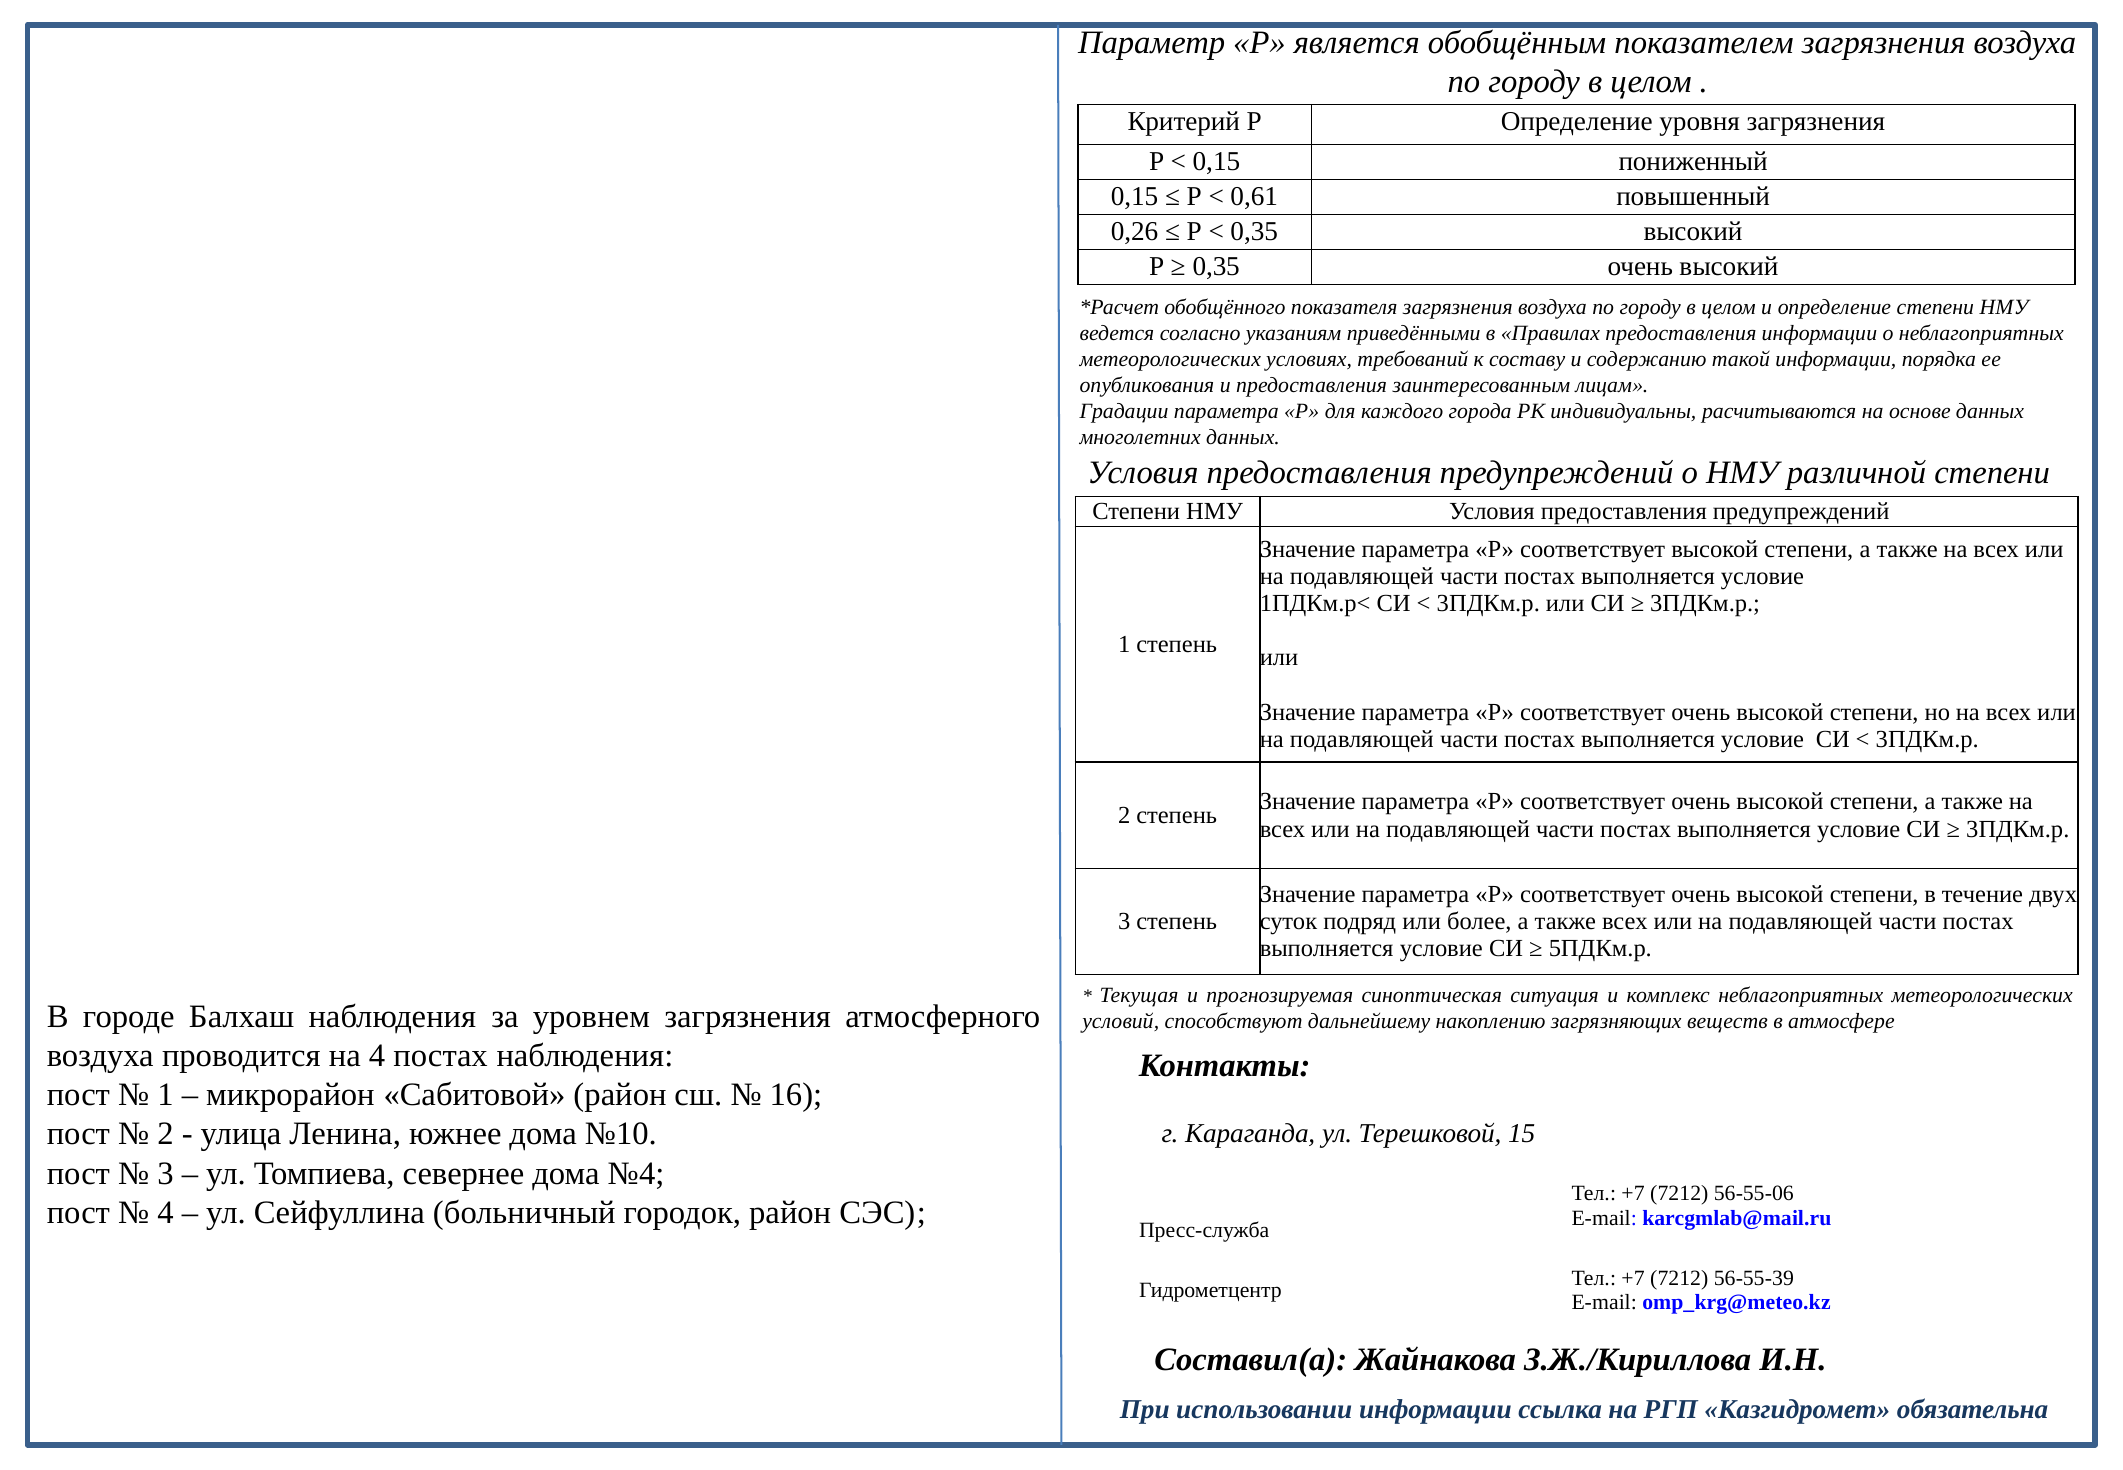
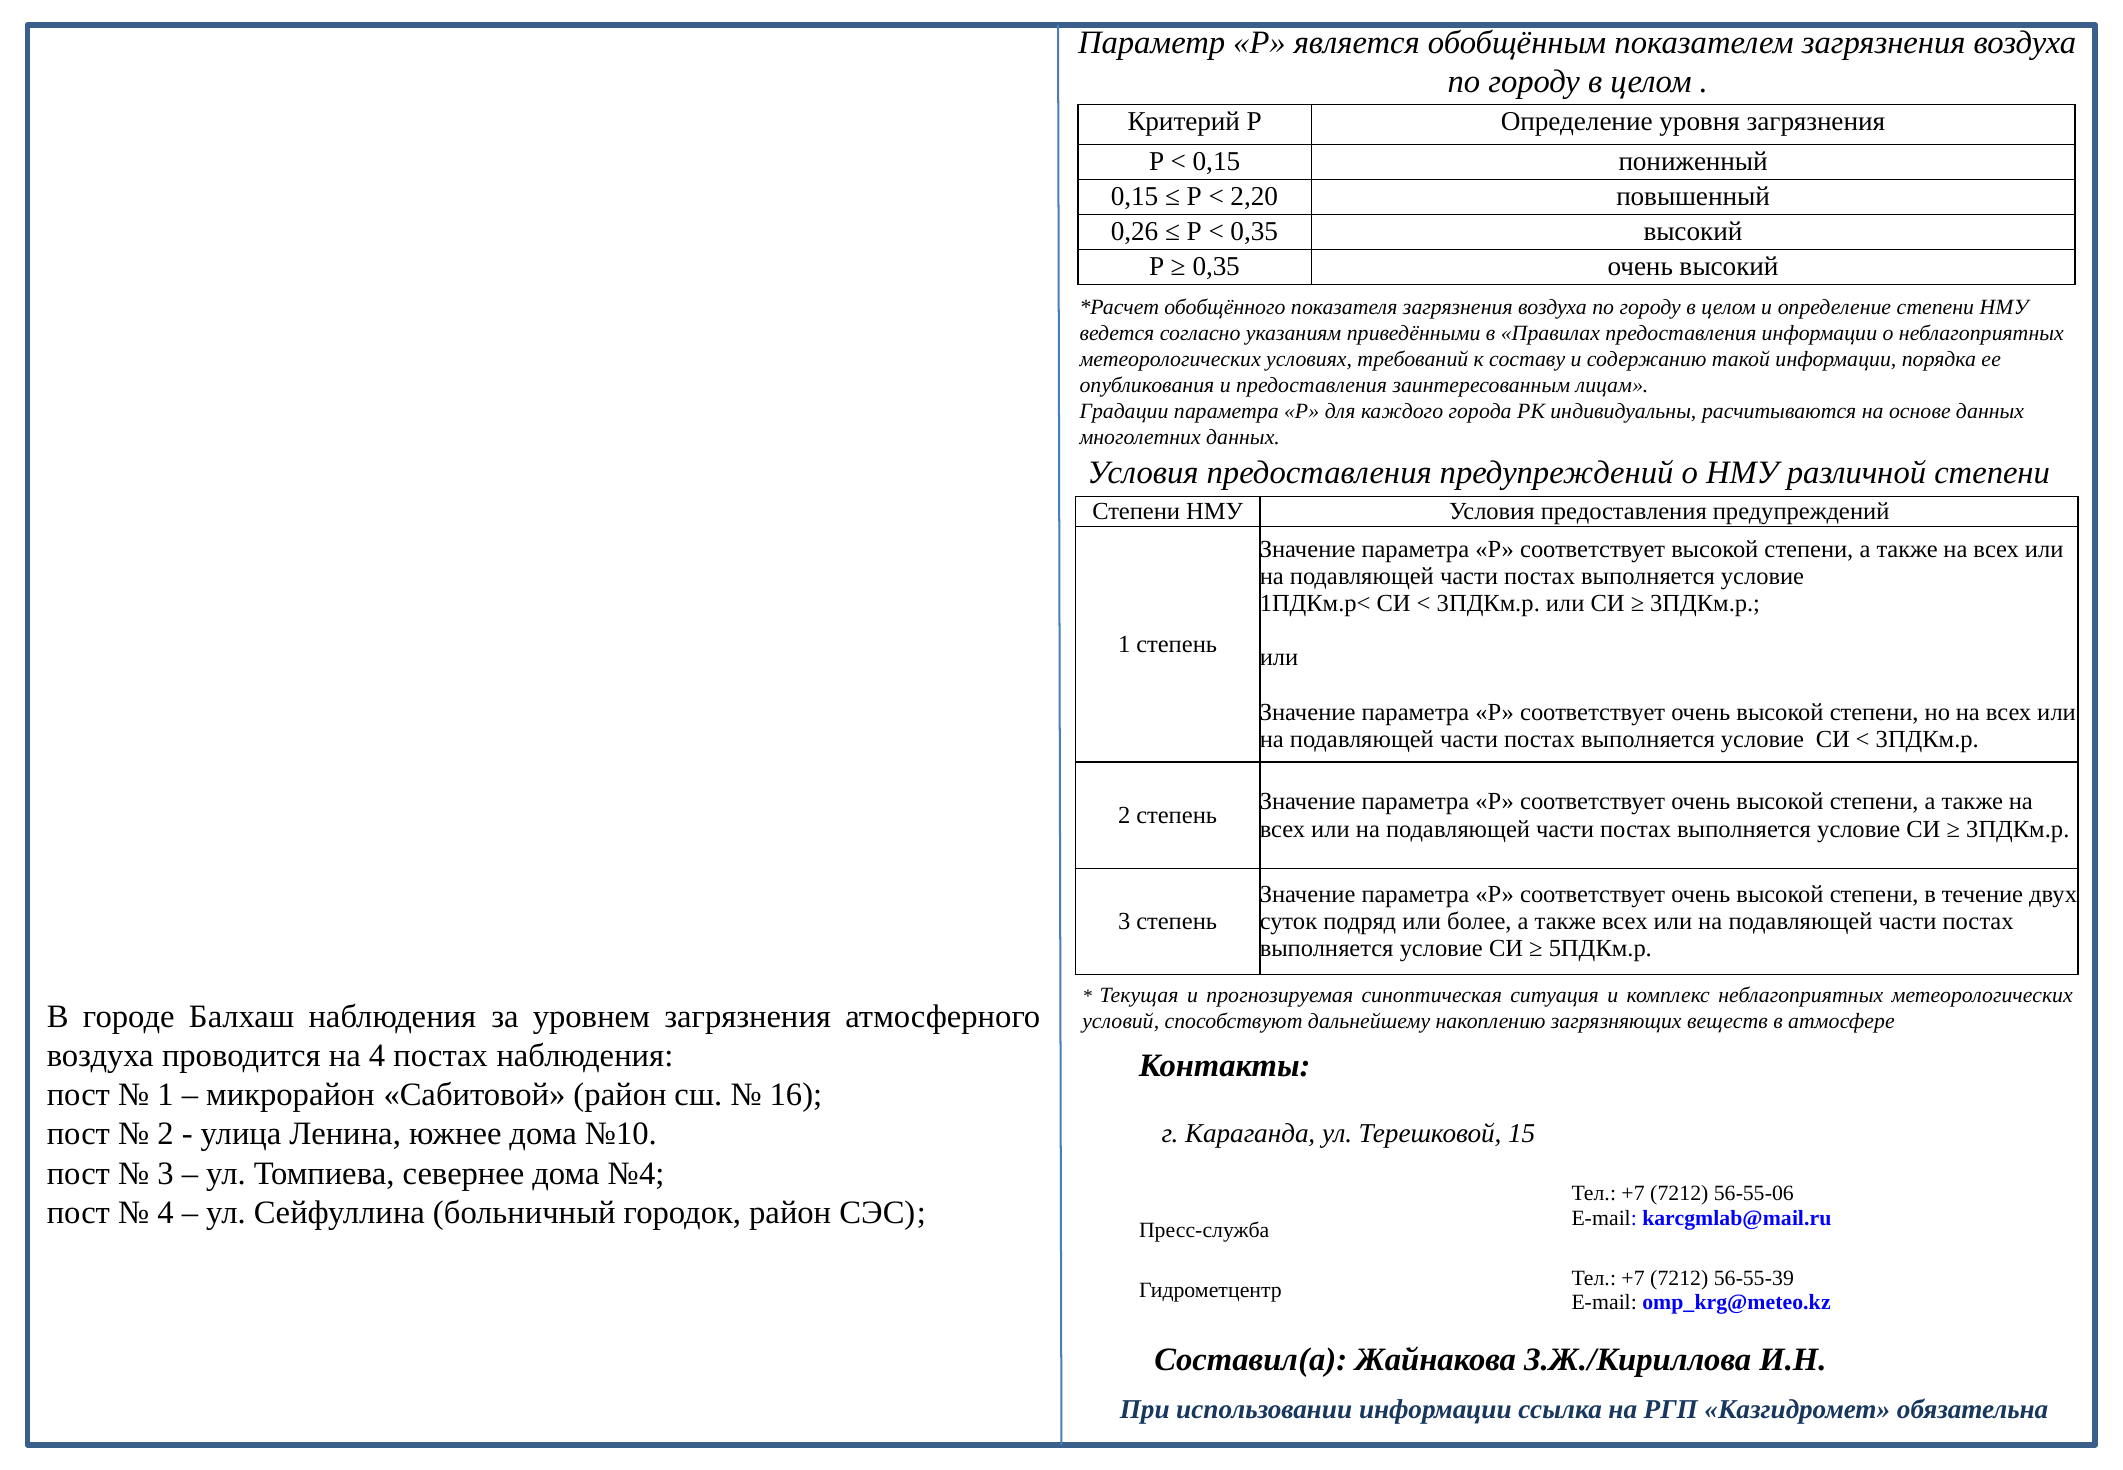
0,61: 0,61 -> 2,20
